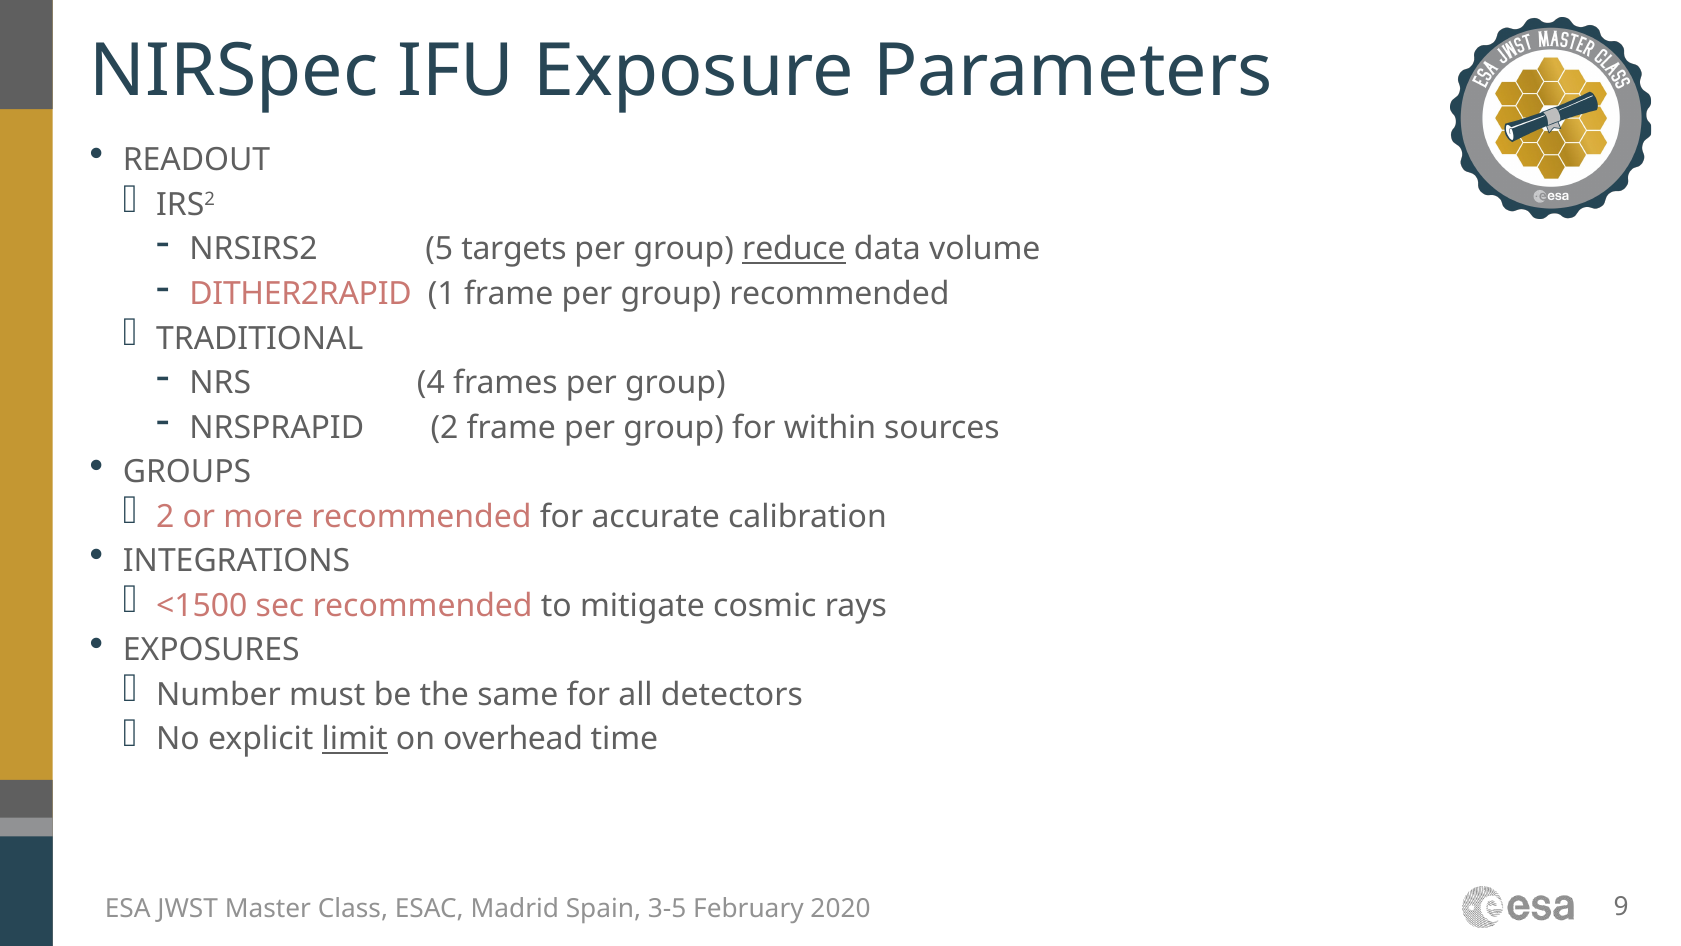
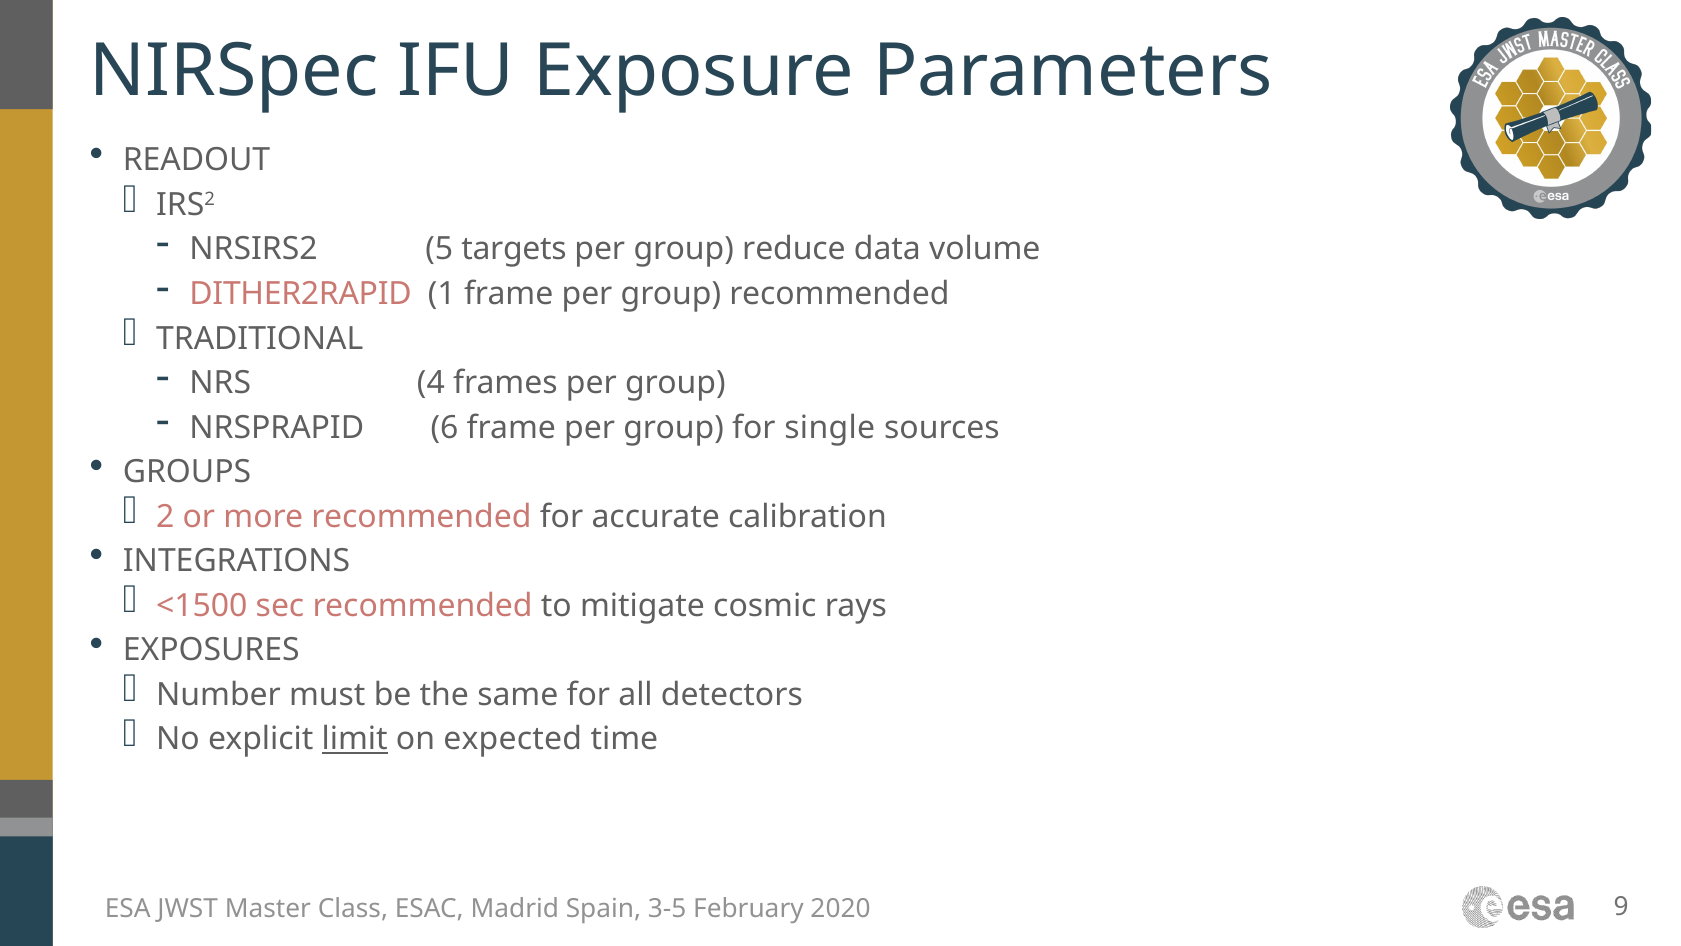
reduce underline: present -> none
NRSPRAPID 2: 2 -> 6
within: within -> single
overhead: overhead -> expected
